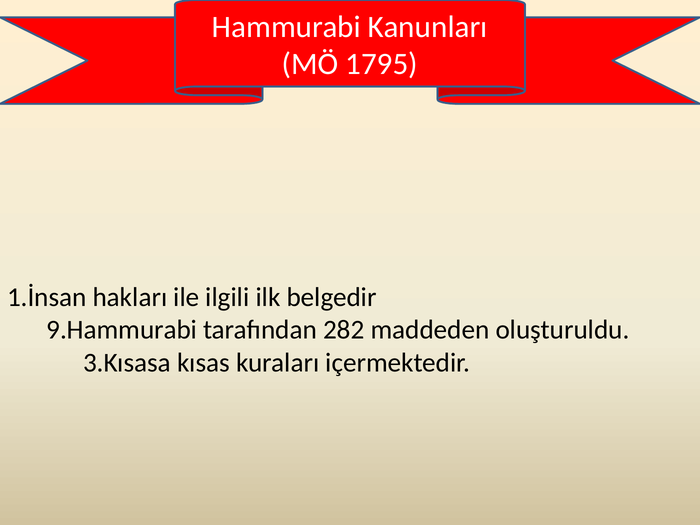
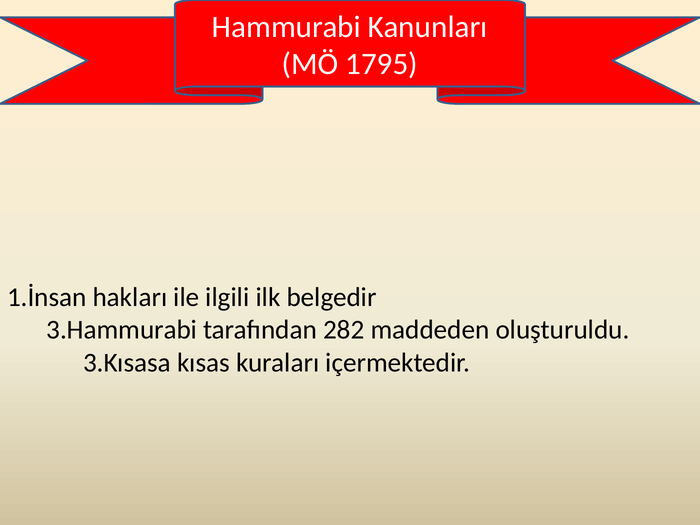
9.Hammurabi: 9.Hammurabi -> 3.Hammurabi
